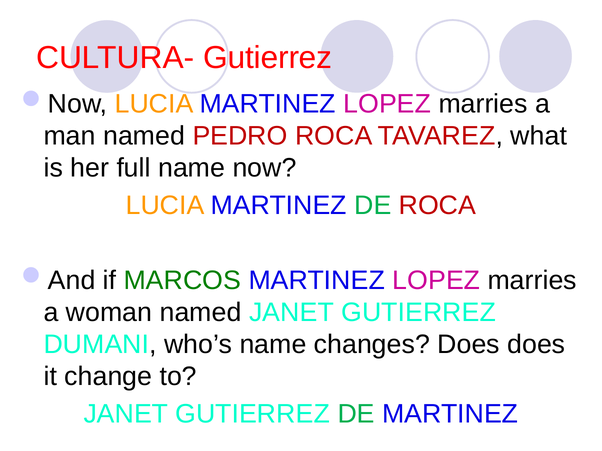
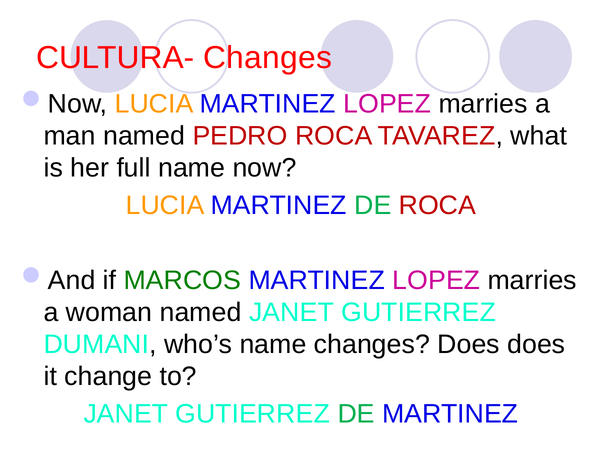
CULTURA- Gutierrez: Gutierrez -> Changes
